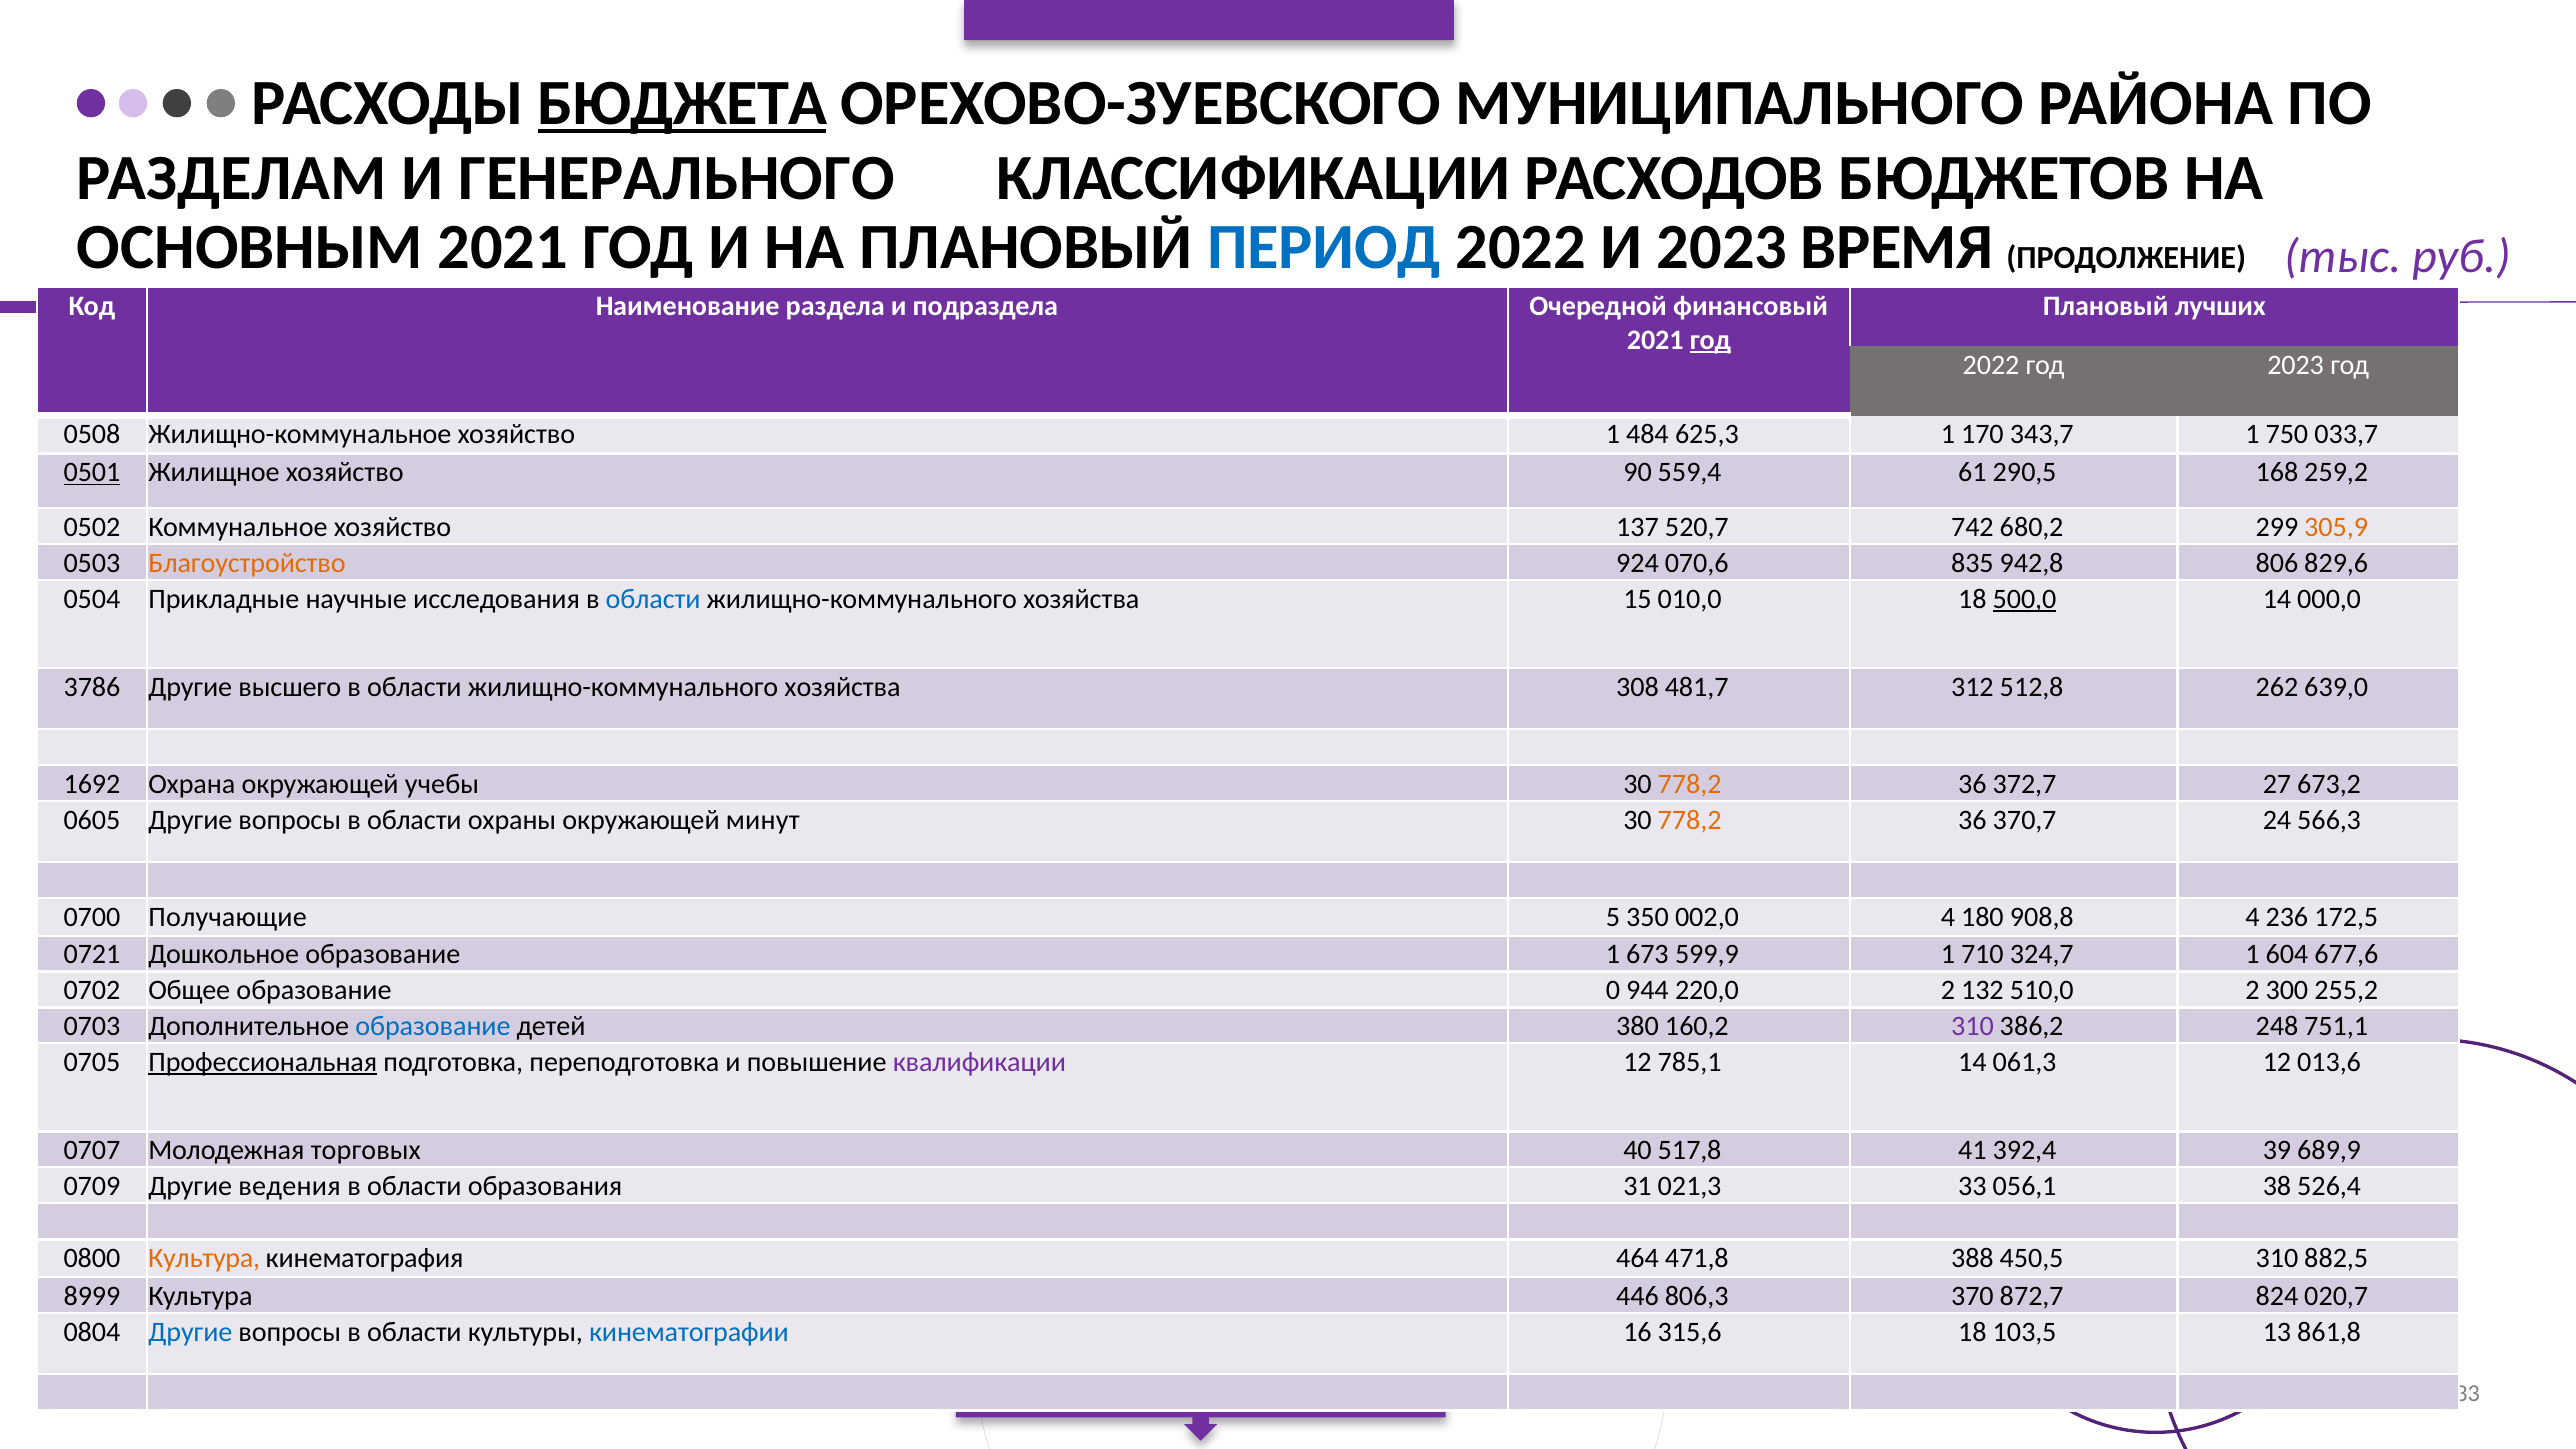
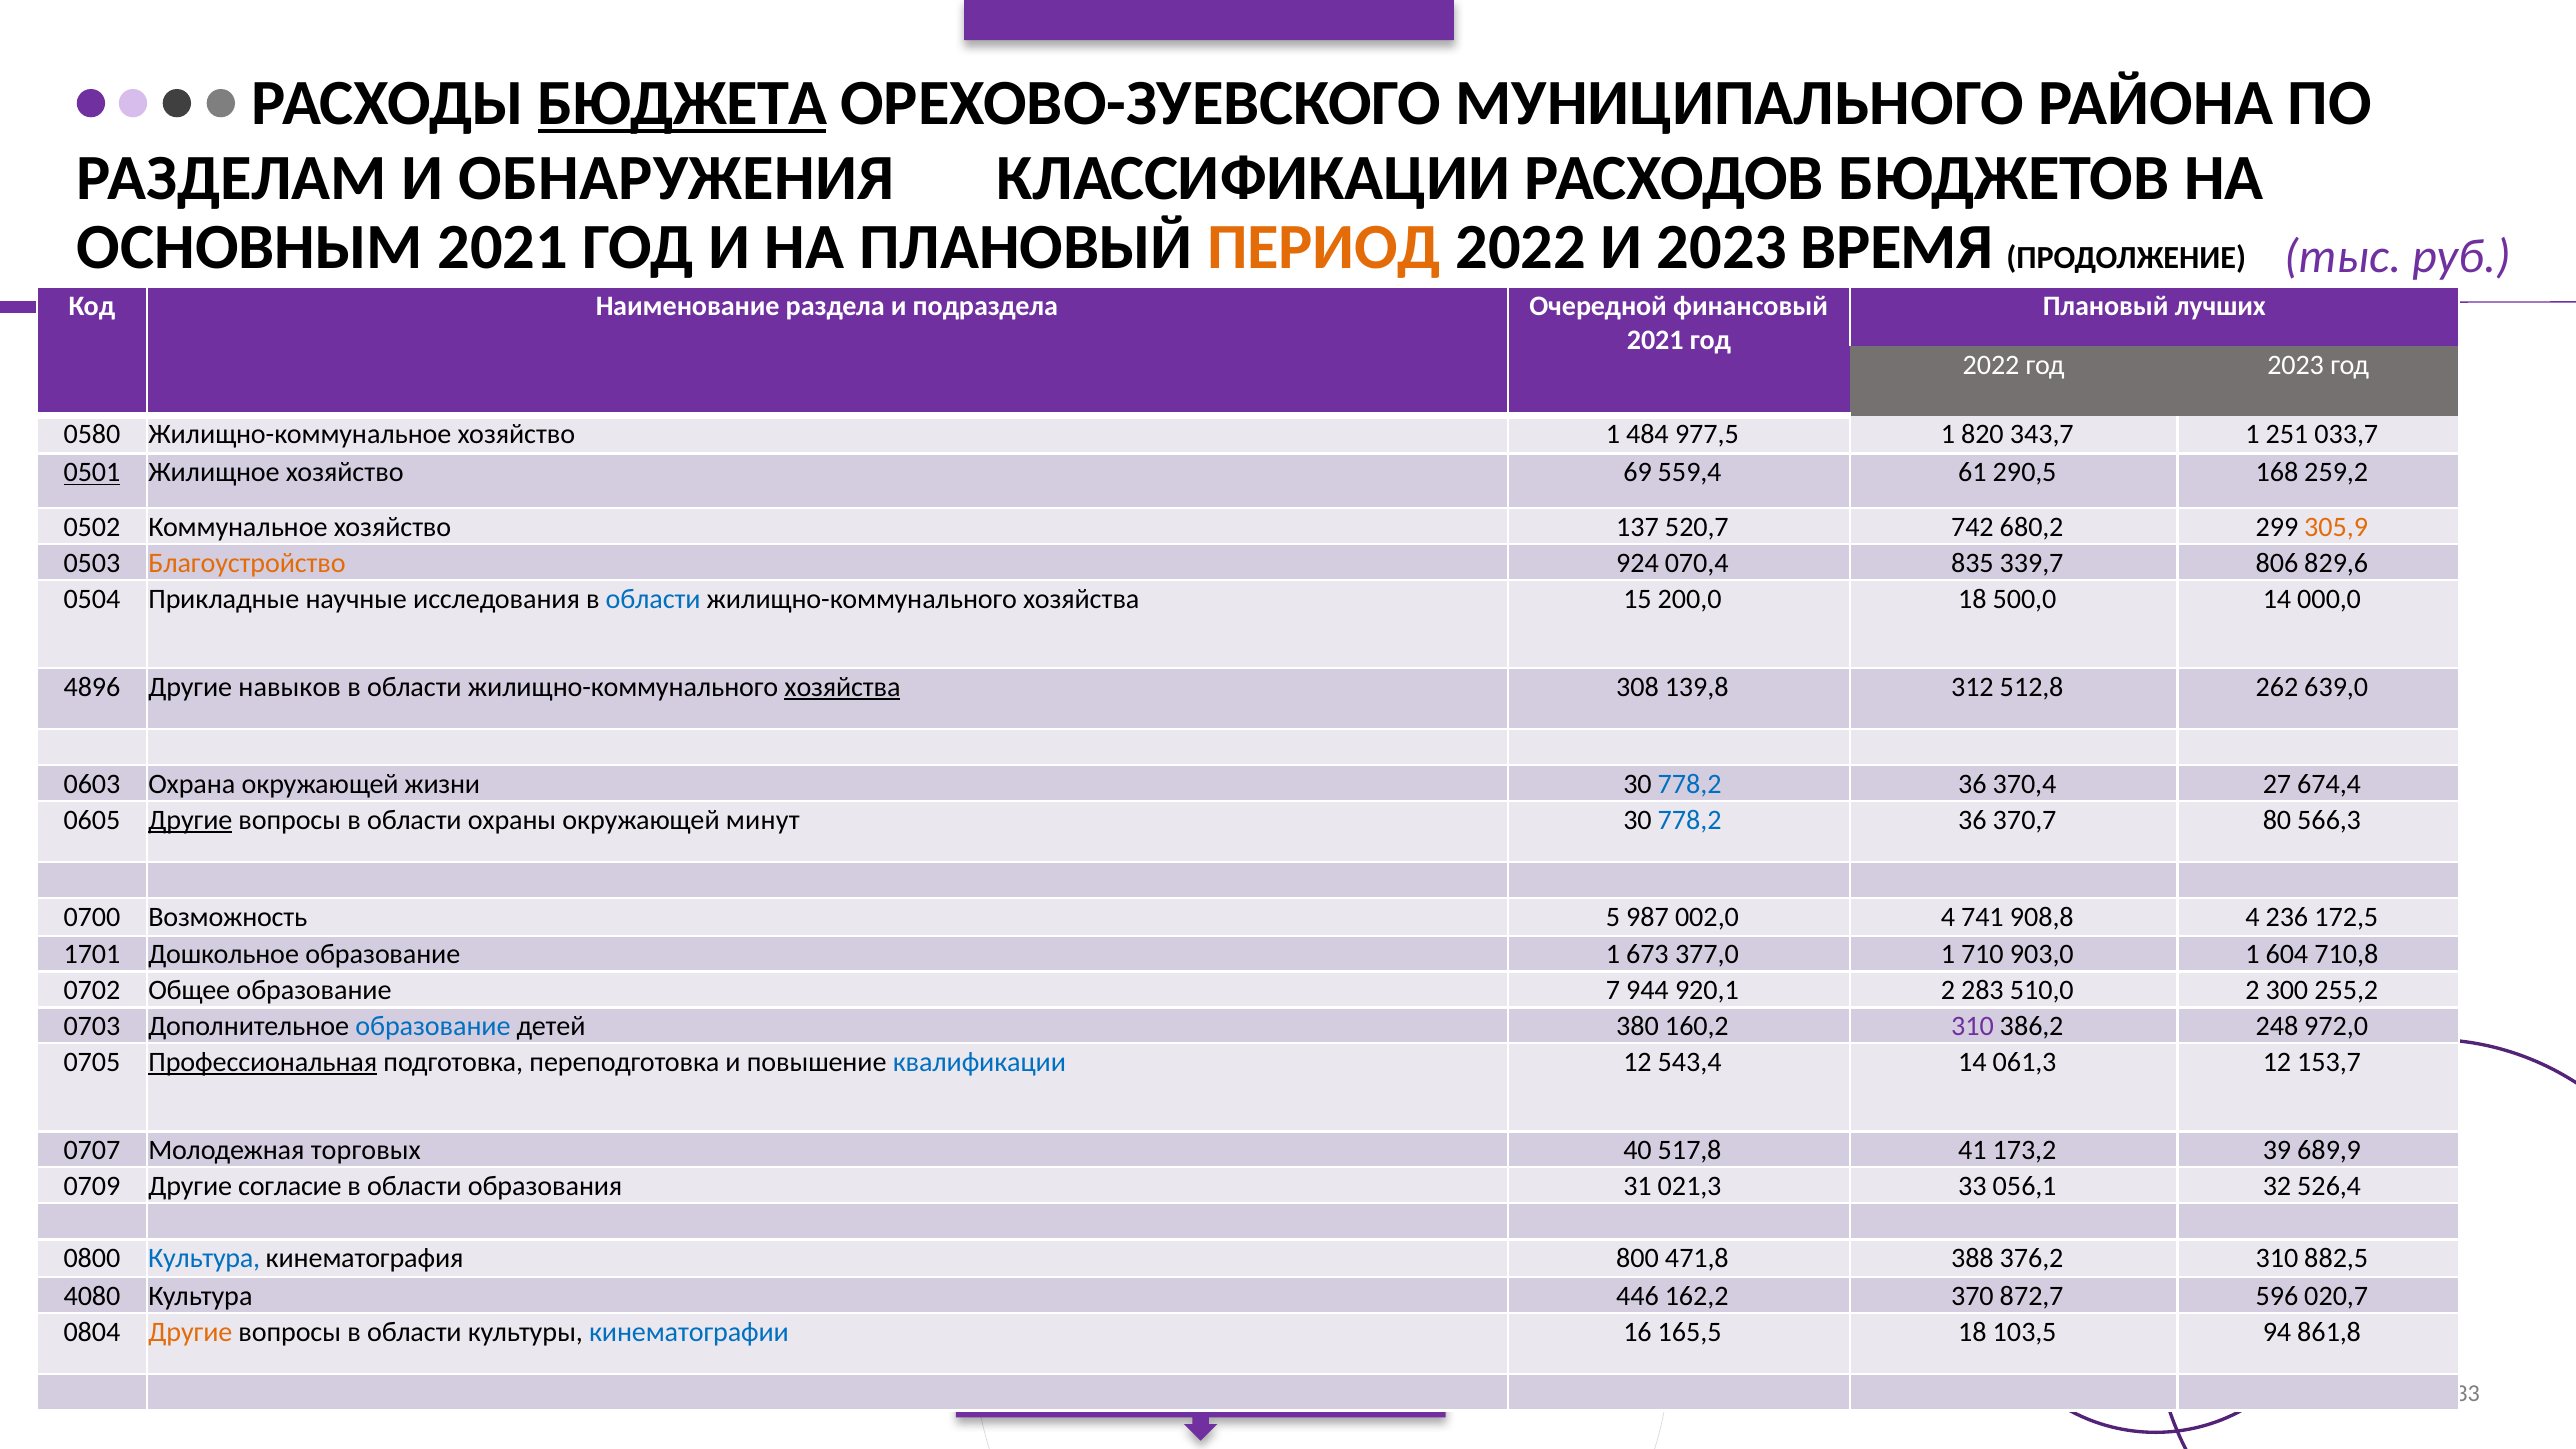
ГЕНЕРАЛЬНОГО: ГЕНЕРАЛЬНОГО -> ОБНАРУЖЕНИЯ
ПЕРИОД colour: blue -> orange
год at (1710, 340) underline: present -> none
0508: 0508 -> 0580
625,3: 625,3 -> 977,5
170: 170 -> 820
750: 750 -> 251
90: 90 -> 69
070,6: 070,6 -> 070,4
942,8: 942,8 -> 339,7
010,0: 010,0 -> 200,0
500,0 underline: present -> none
3786: 3786 -> 4896
высшего: высшего -> навыков
хозяйства at (843, 687) underline: none -> present
481,7: 481,7 -> 139,8
1692: 1692 -> 0603
учебы: учебы -> жизни
778,2 at (1690, 784) colour: orange -> blue
372,7: 372,7 -> 370,4
673,2: 673,2 -> 674,4
Другие at (190, 820) underline: none -> present
778,2 at (1690, 820) colour: orange -> blue
24: 24 -> 80
Получающие: Получающие -> Возможность
350: 350 -> 987
180: 180 -> 741
0721: 0721 -> 1701
599,9: 599,9 -> 377,0
324,7: 324,7 -> 903,0
677,6: 677,6 -> 710,8
0: 0 -> 7
220,0: 220,0 -> 920,1
132: 132 -> 283
751,1: 751,1 -> 972,0
квалификации colour: purple -> blue
785,1: 785,1 -> 543,4
013,6: 013,6 -> 153,7
392,4: 392,4 -> 173,2
ведения: ведения -> согласие
38: 38 -> 32
Культура at (204, 1258) colour: orange -> blue
464: 464 -> 800
450,5: 450,5 -> 376,2
8999: 8999 -> 4080
806,3: 806,3 -> 162,2
824: 824 -> 596
Другие at (190, 1332) colour: blue -> orange
315,6: 315,6 -> 165,5
13: 13 -> 94
